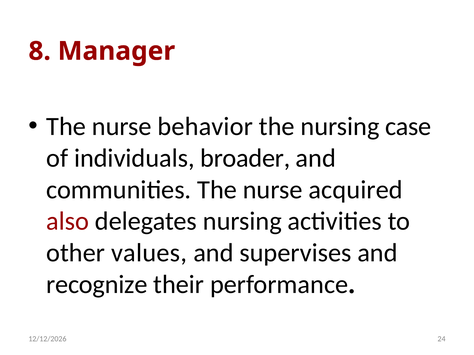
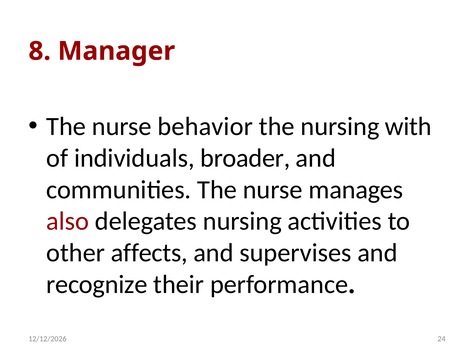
case: case -> with
acquired: acquired -> manages
values: values -> affects
